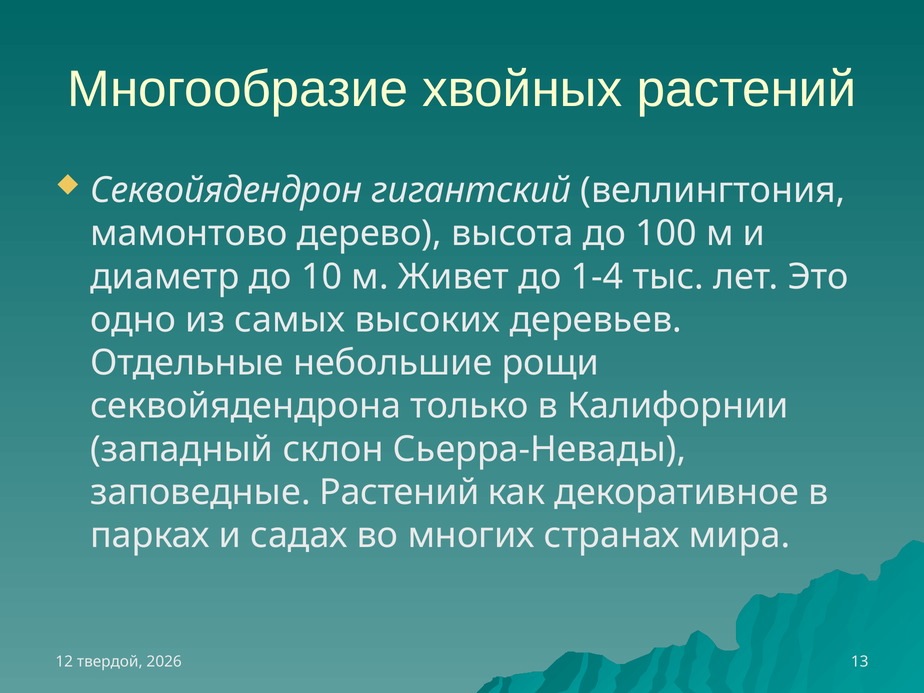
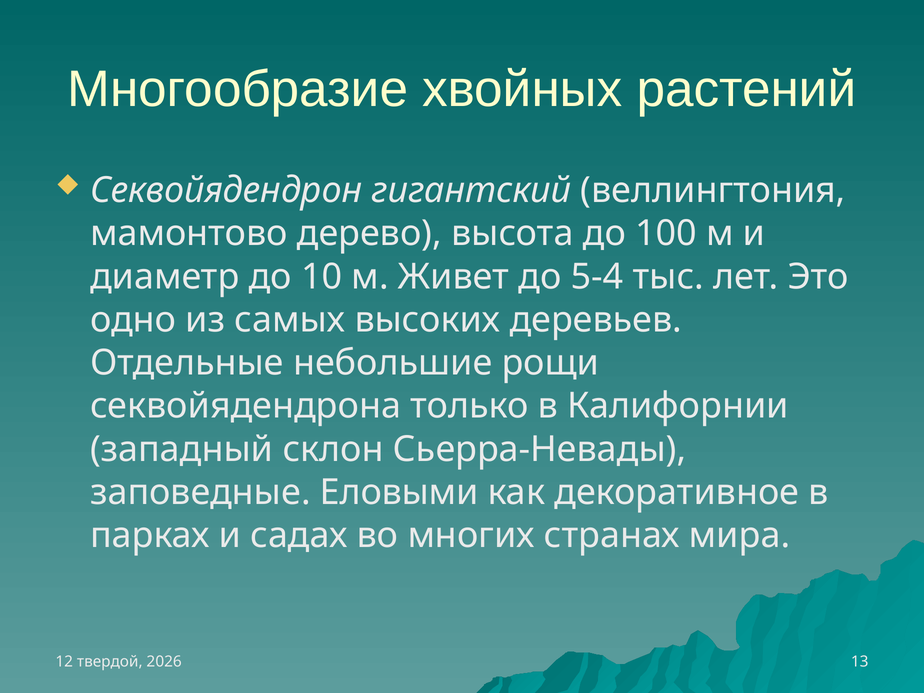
1-4: 1-4 -> 5-4
заповедные Растений: Растений -> Еловыми
